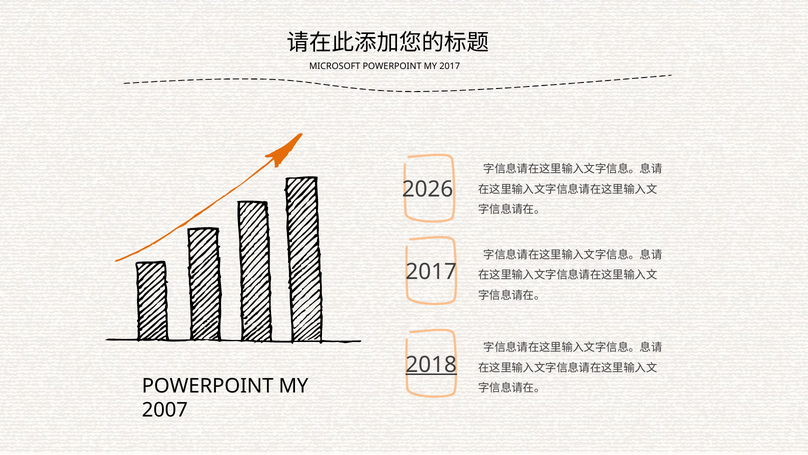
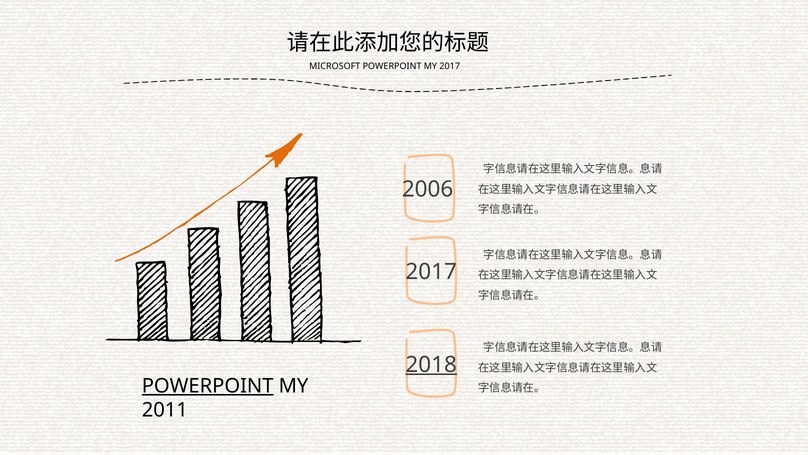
2026: 2026 -> 2006
POWERPOINT at (208, 386) underline: none -> present
2007: 2007 -> 2011
